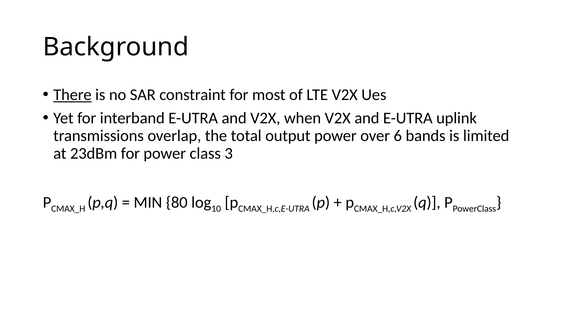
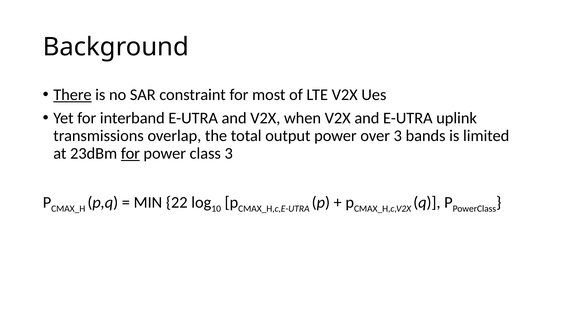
over 6: 6 -> 3
for at (130, 154) underline: none -> present
80: 80 -> 22
